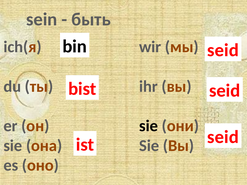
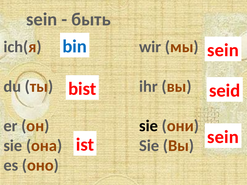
bin colour: black -> blue
seid at (223, 50): seid -> sein
ist seid: seid -> sein
